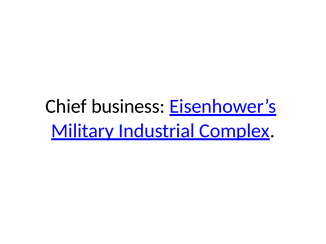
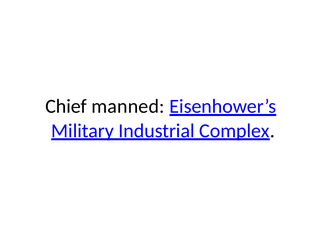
business: business -> manned
